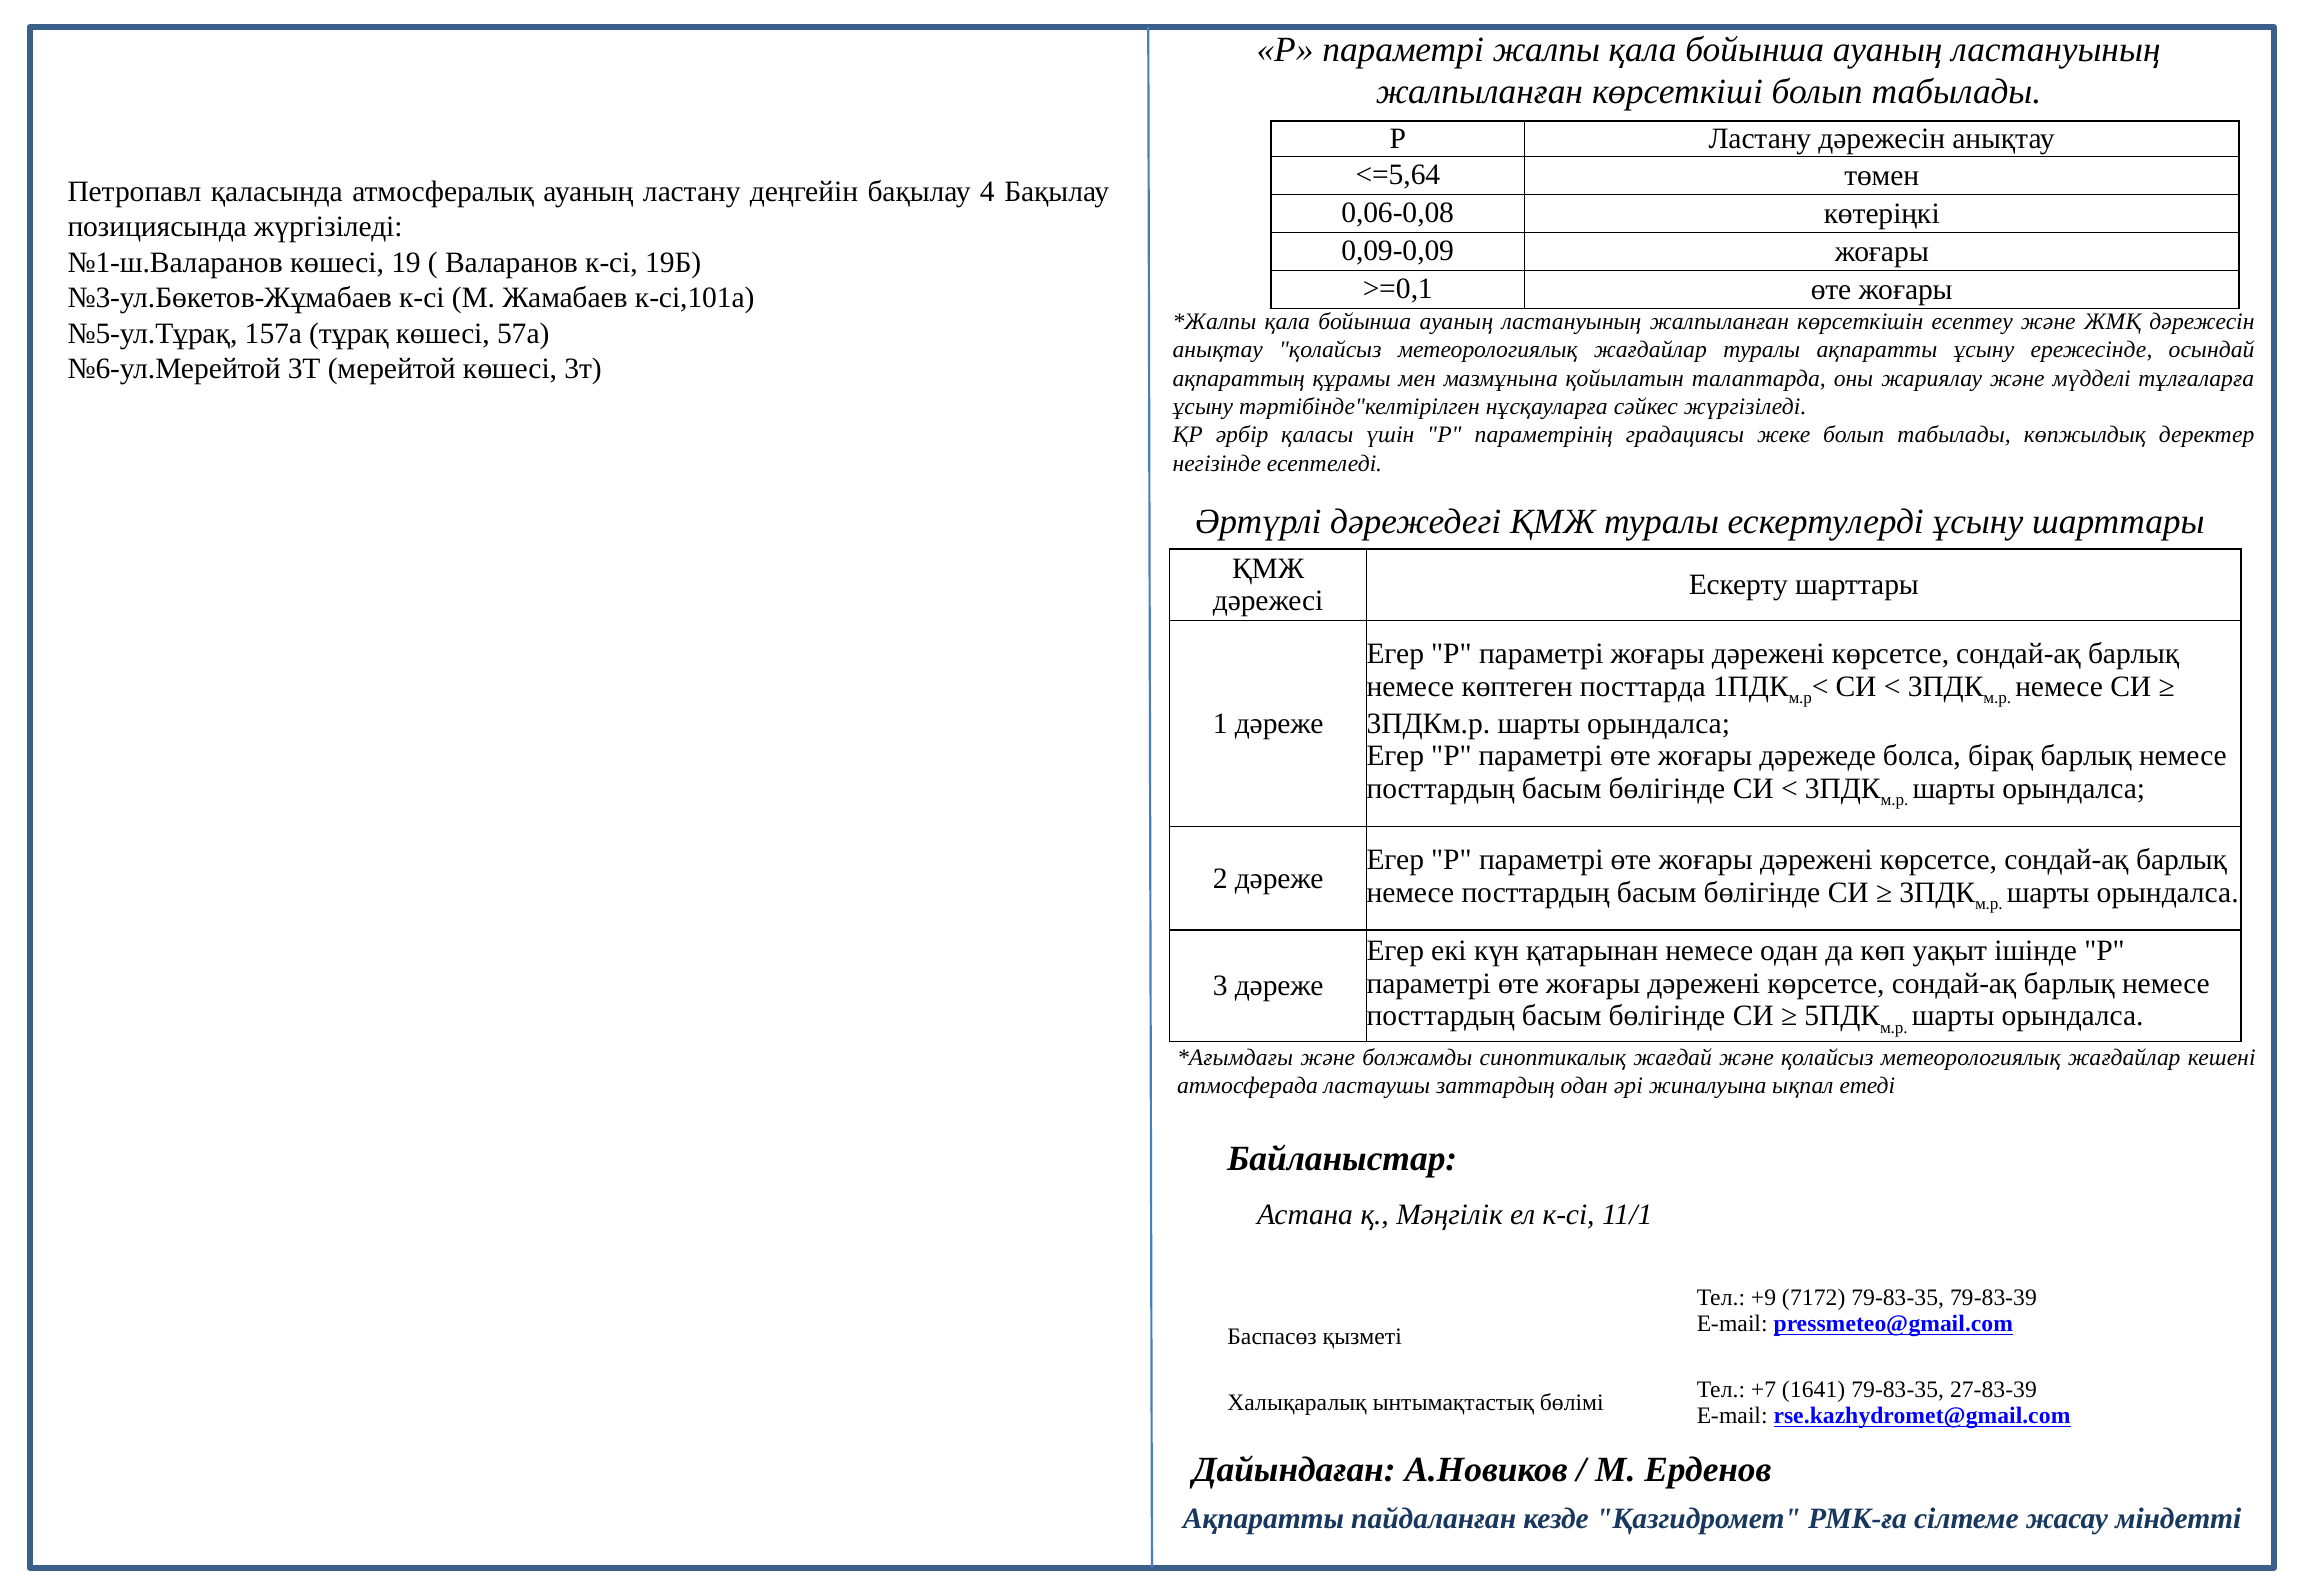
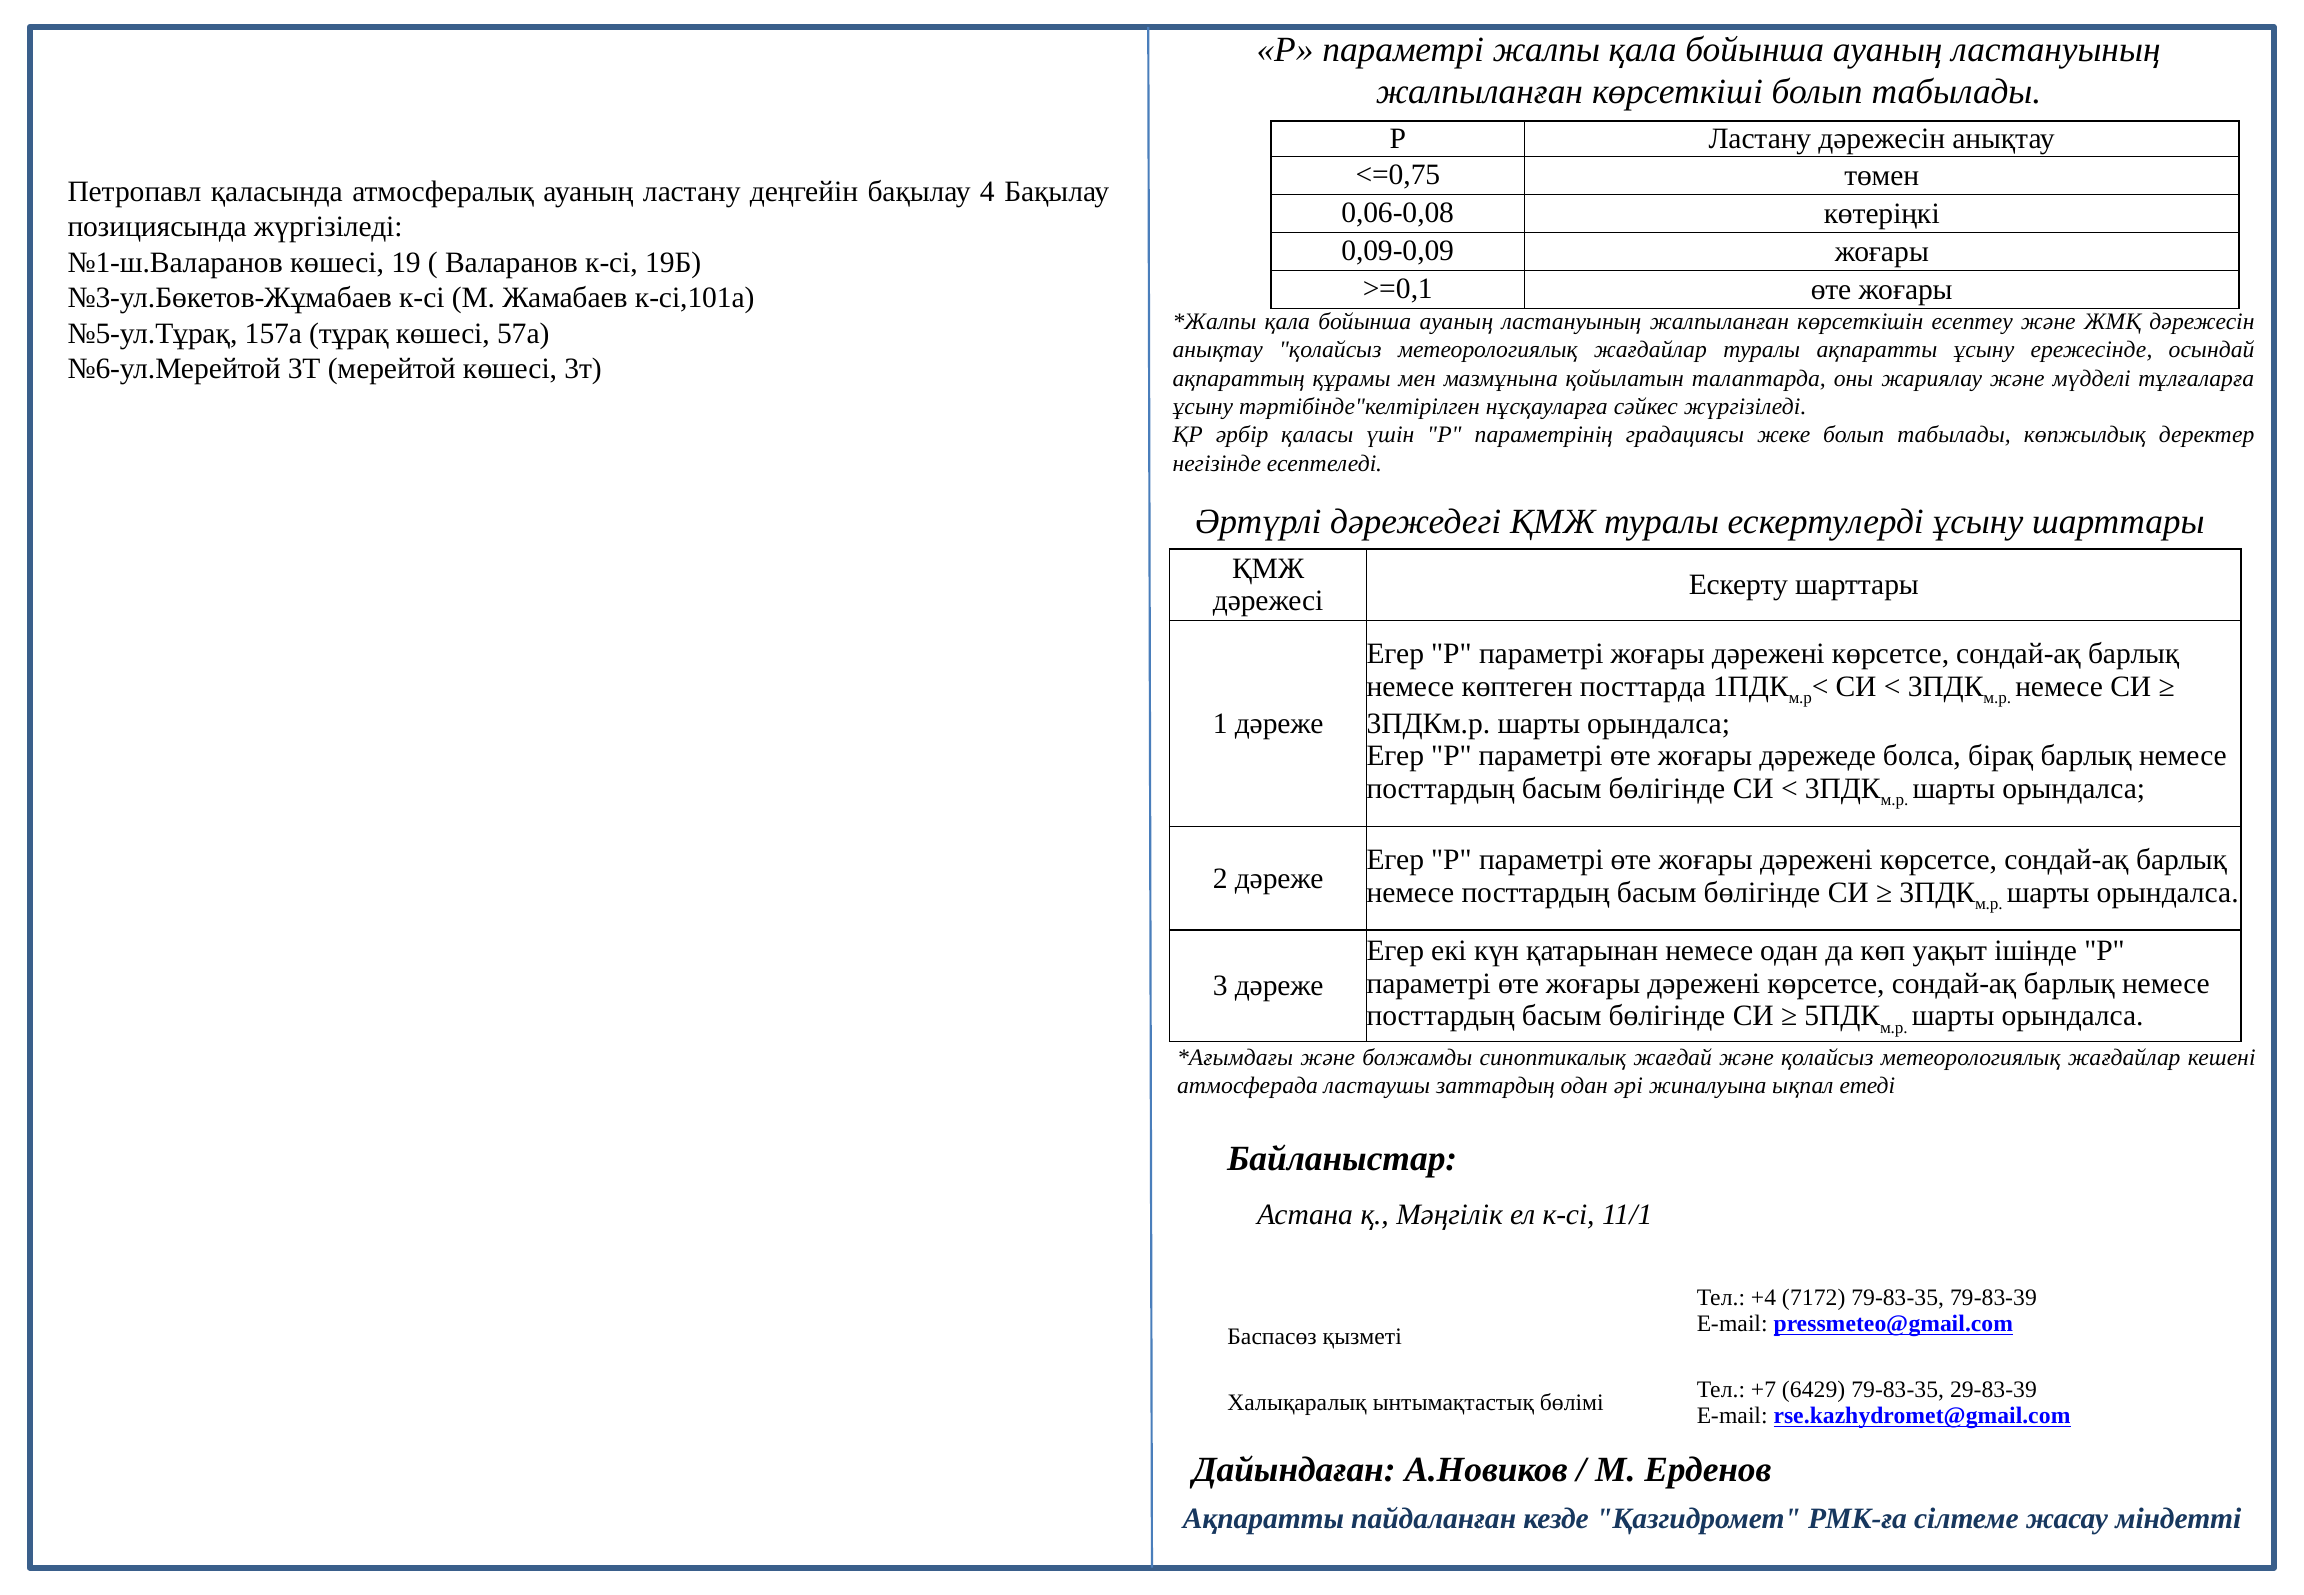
<=5,64: <=5,64 -> <=0,75
+9: +9 -> +4
1641: 1641 -> 6429
27-83-39: 27-83-39 -> 29-83-39
